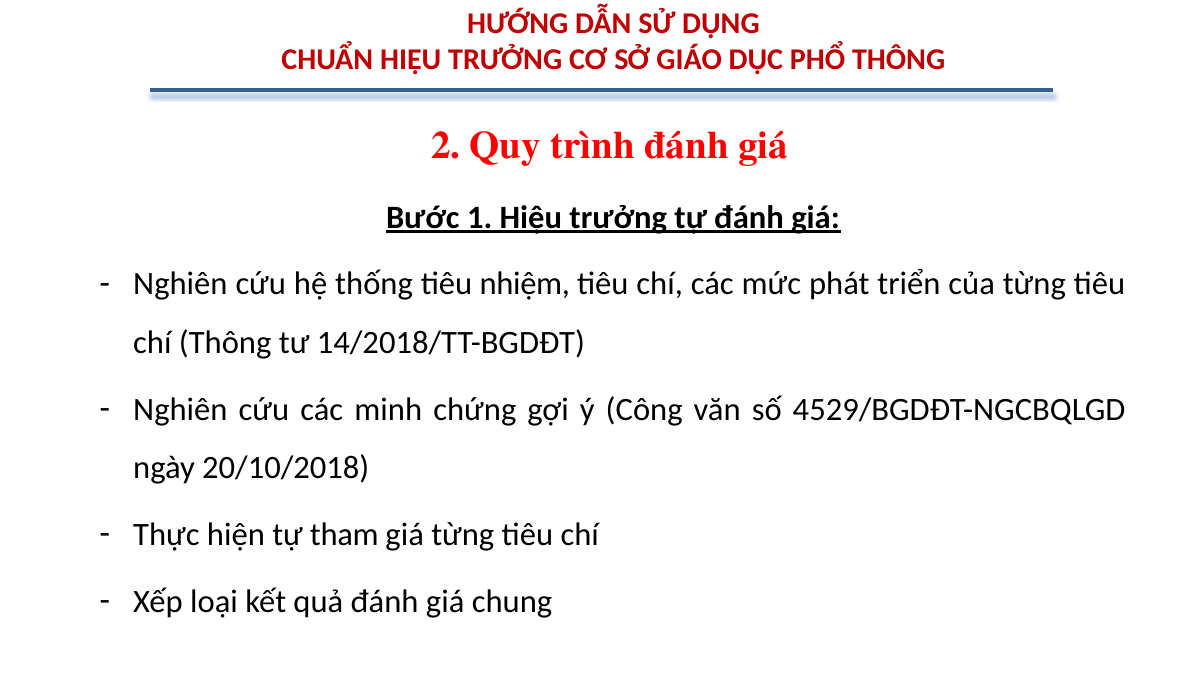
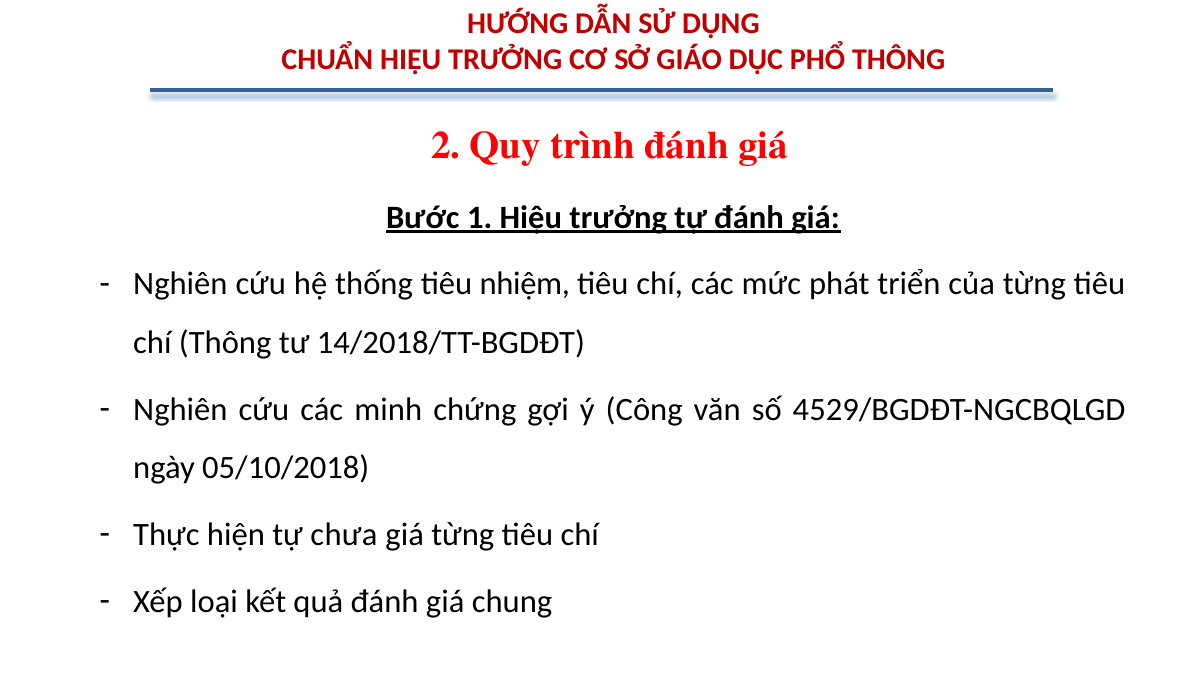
20/10/2018: 20/10/2018 -> 05/10/2018
tham: tham -> chưa
